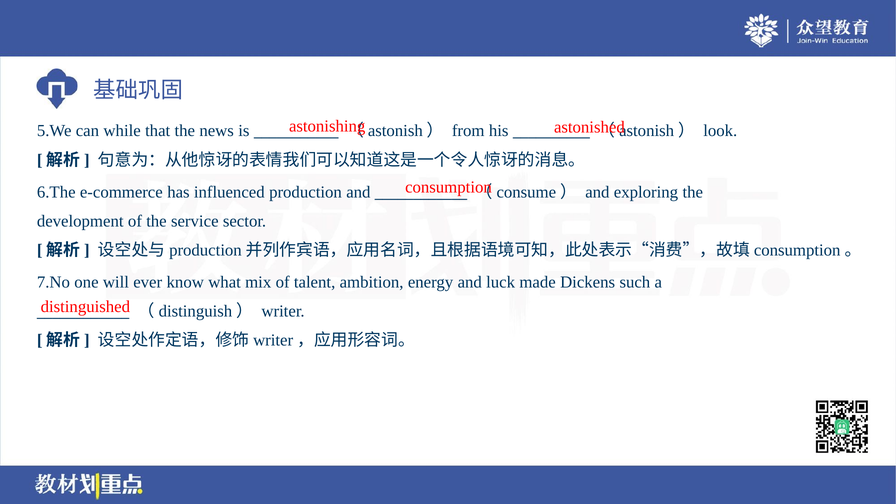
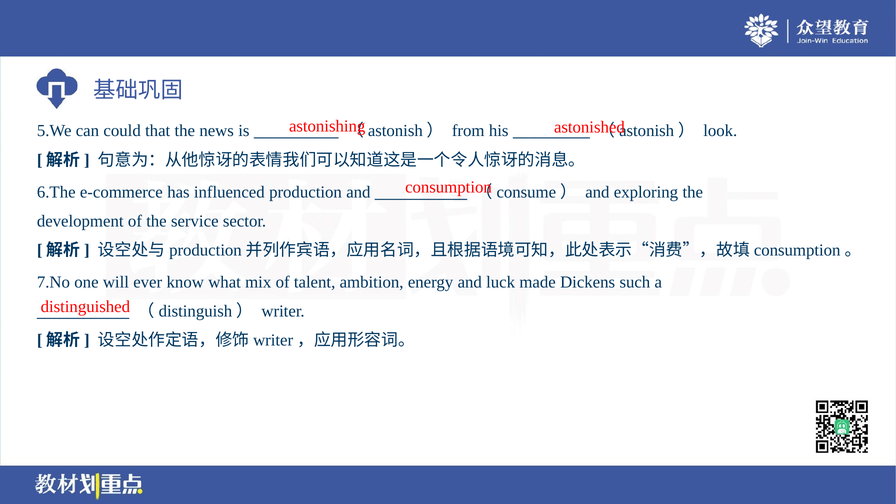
while: while -> could
